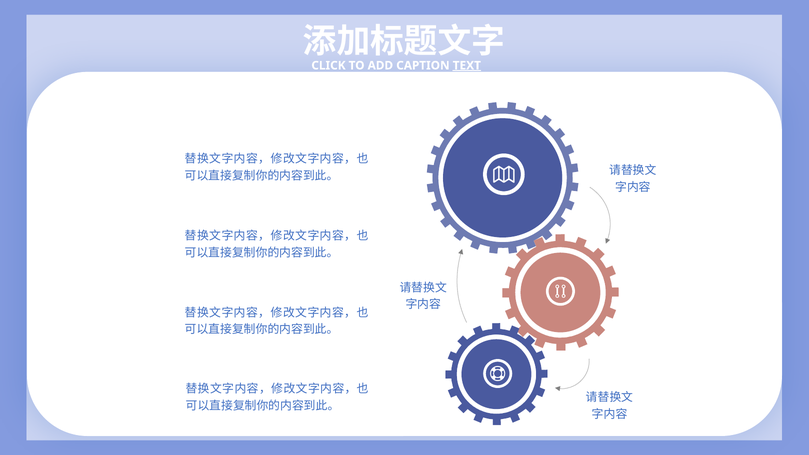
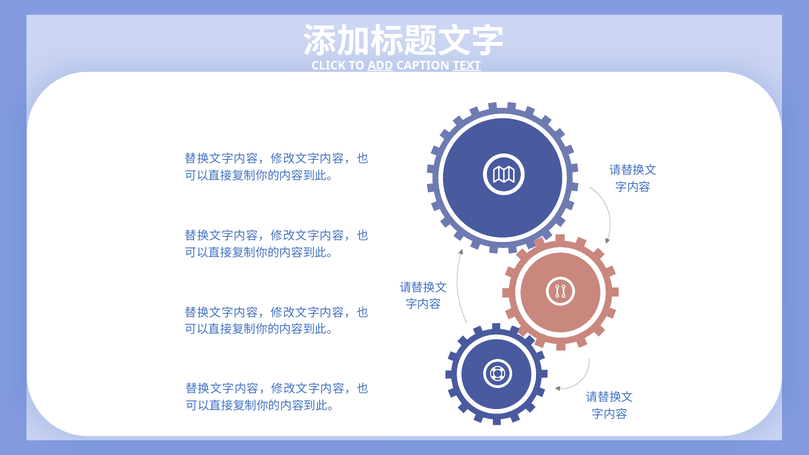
ADD underline: none -> present
